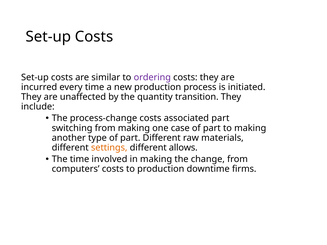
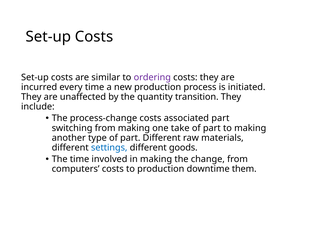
case: case -> take
settings colour: orange -> blue
allows: allows -> goods
firms: firms -> them
